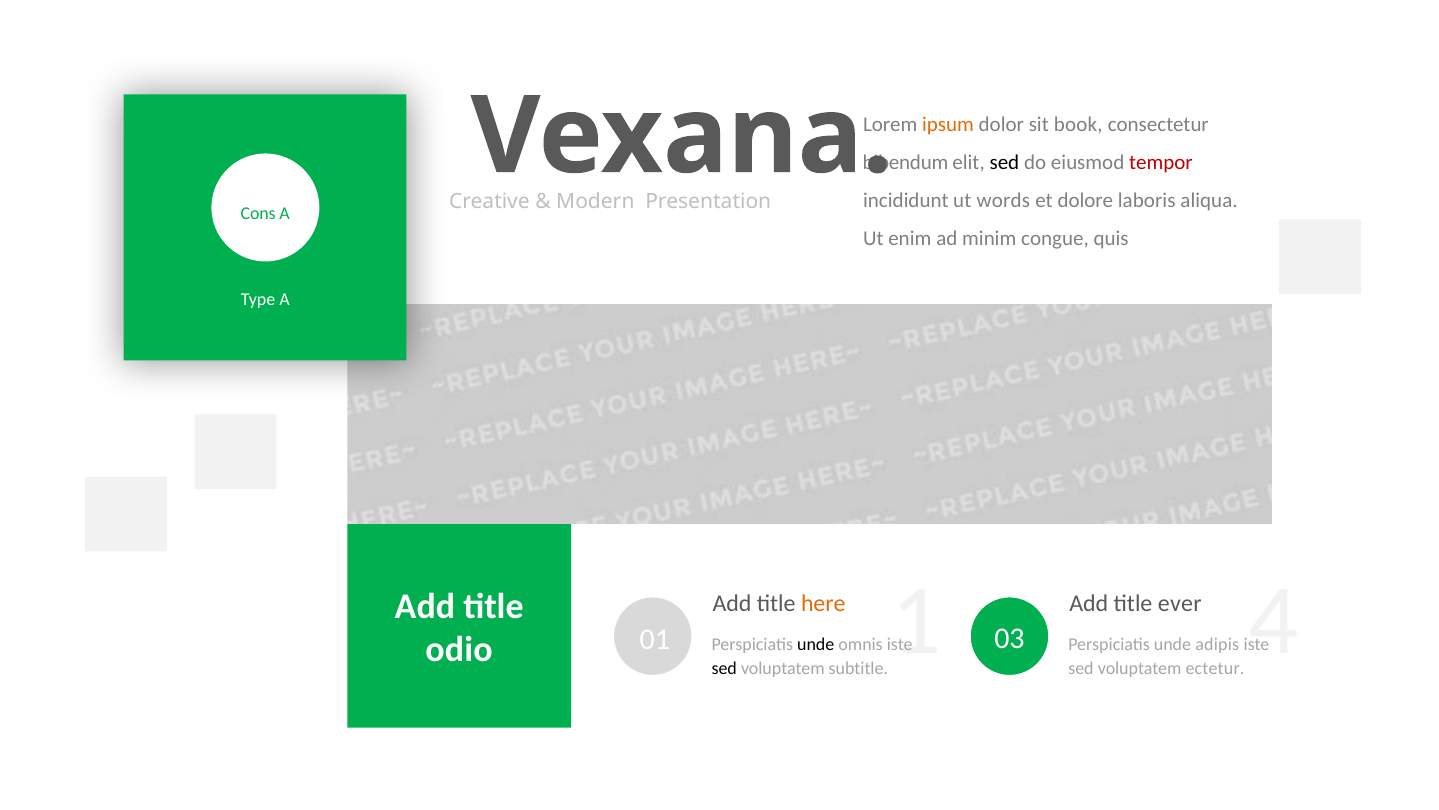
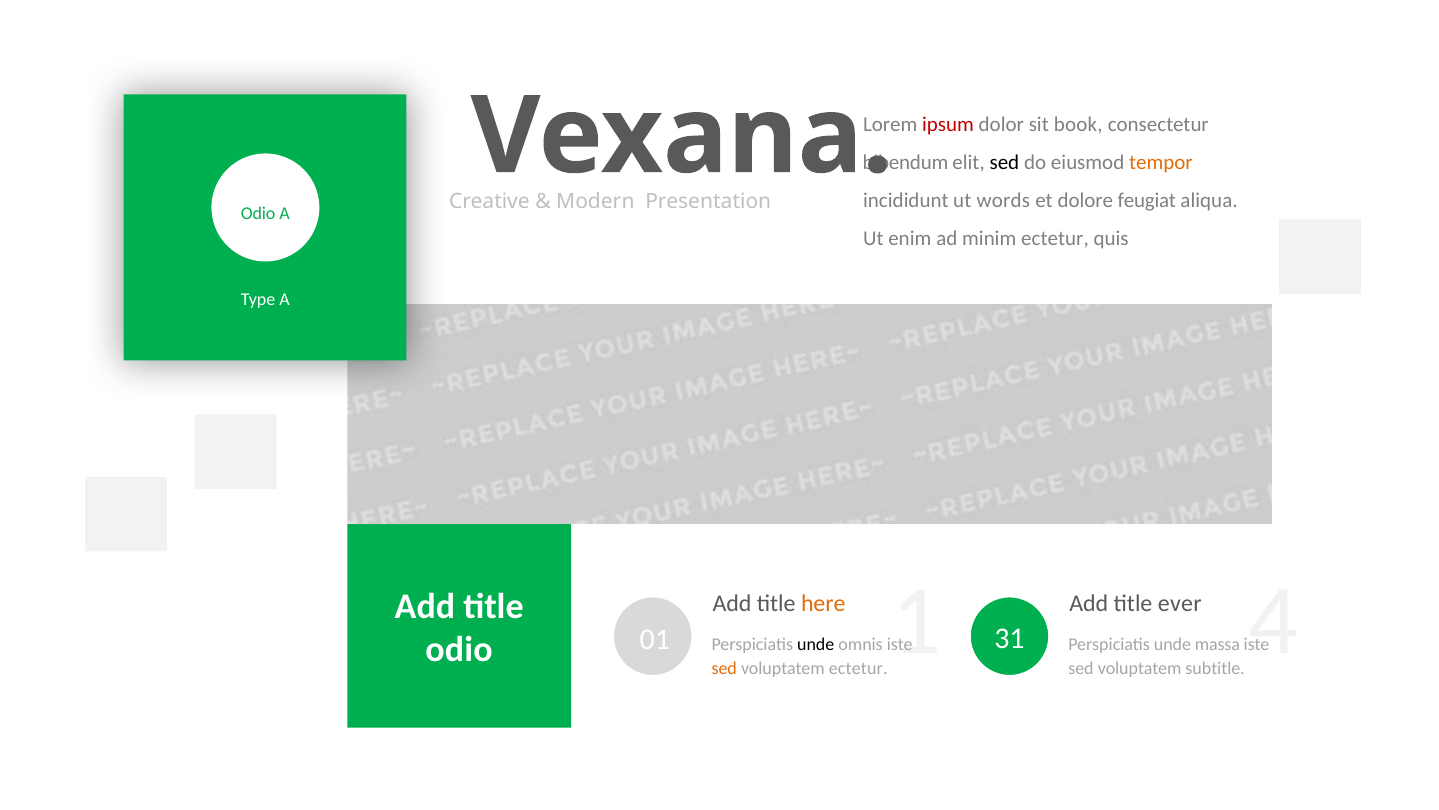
ipsum colour: orange -> red
tempor colour: red -> orange
laboris: laboris -> feugiat
Cons at (258, 213): Cons -> Odio
minim congue: congue -> ectetur
03: 03 -> 31
adipis: adipis -> massa
sed at (724, 668) colour: black -> orange
voluptatem subtitle: subtitle -> ectetur
ectetur: ectetur -> subtitle
